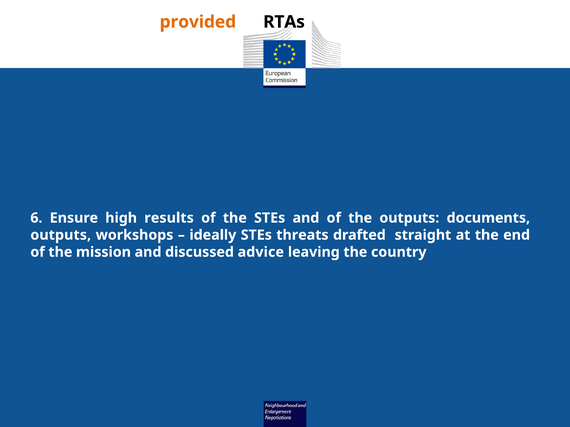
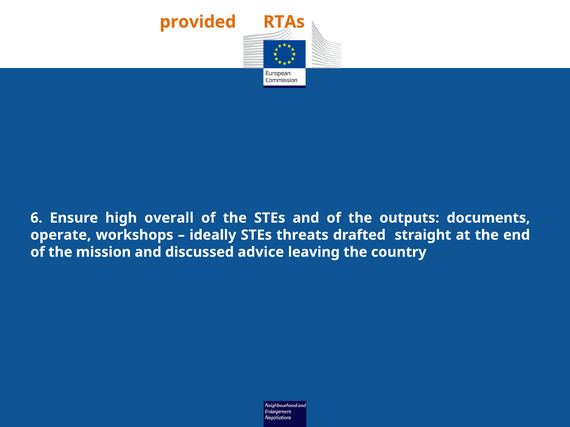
RTAs colour: black -> orange
results: results -> overall
outputs at (61, 235): outputs -> operate
